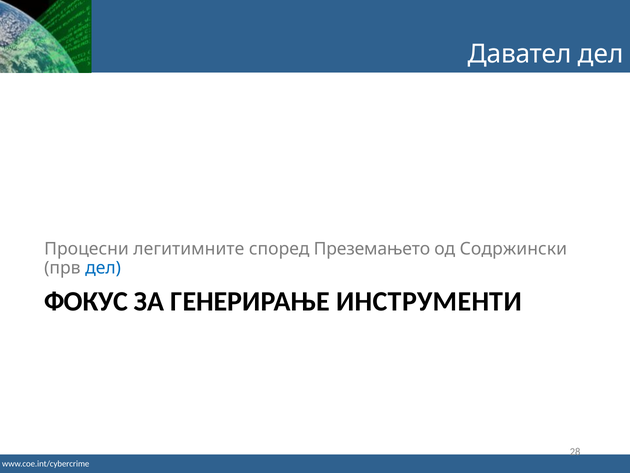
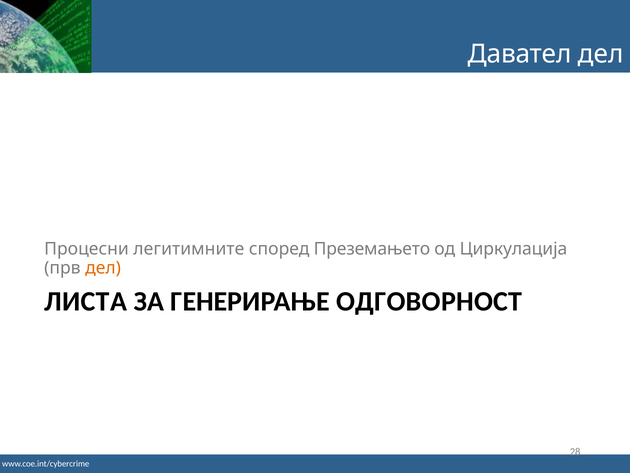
Содржински: Содржински -> Циркулација
дел at (103, 268) colour: blue -> orange
ФОКУС: ФОКУС -> ЛИСТА
ИНСТРУМЕНТИ: ИНСТРУМЕНТИ -> ОДГОВОРНОСТ
